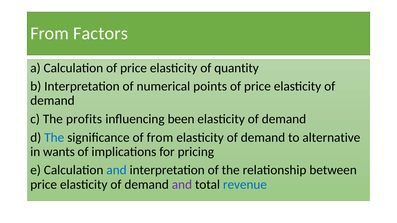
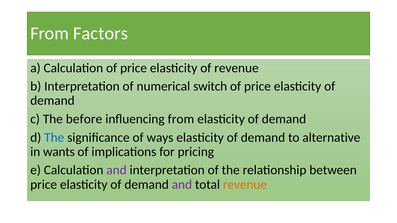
of quantity: quantity -> revenue
points: points -> switch
profits: profits -> before
influencing been: been -> from
of from: from -> ways
and at (116, 170) colour: blue -> purple
revenue at (245, 185) colour: blue -> orange
